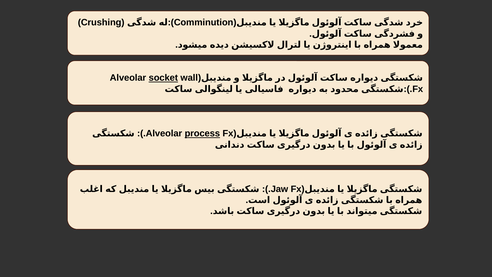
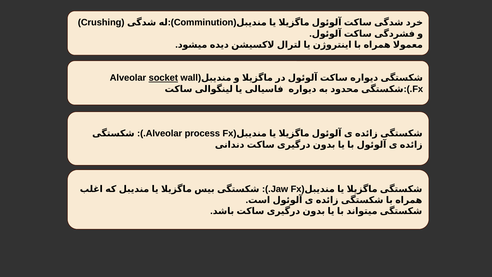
process underline: present -> none
